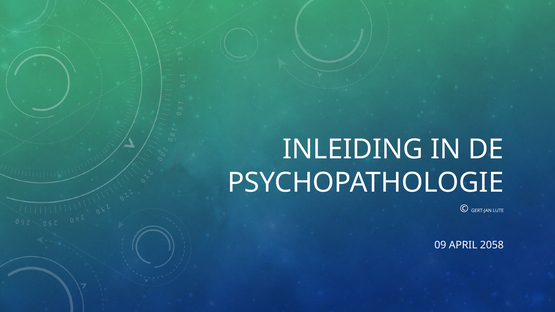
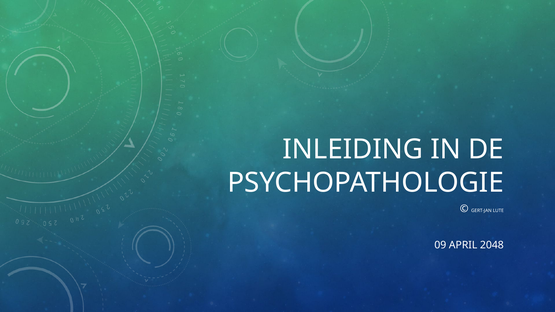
2058: 2058 -> 2048
